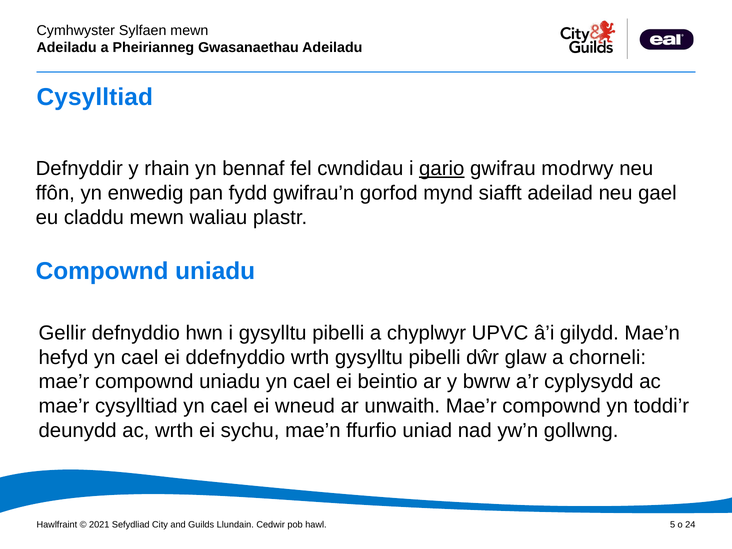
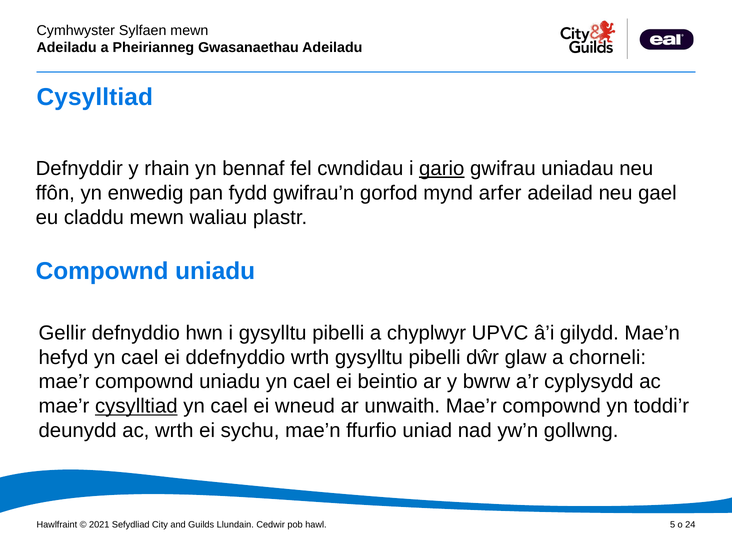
modrwy: modrwy -> uniadau
siafft: siafft -> arfer
cysylltiad at (136, 406) underline: none -> present
